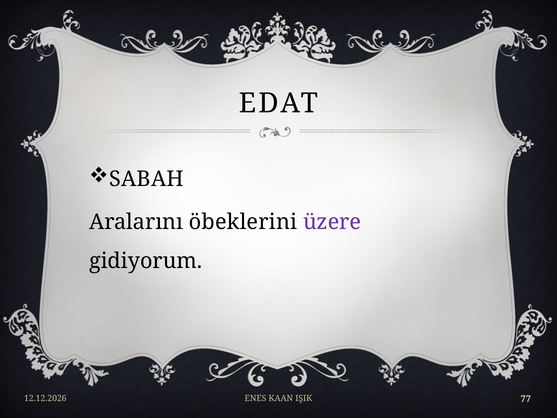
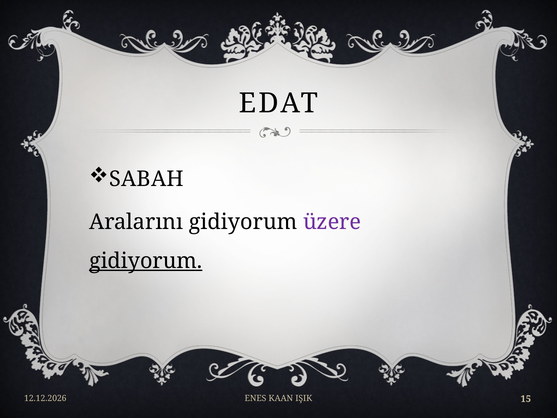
Aralarını öbeklerini: öbeklerini -> gidiyorum
gidiyorum at (146, 261) underline: none -> present
77: 77 -> 15
